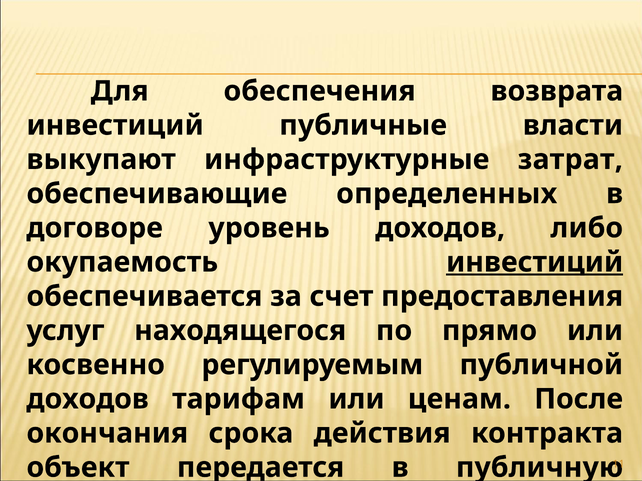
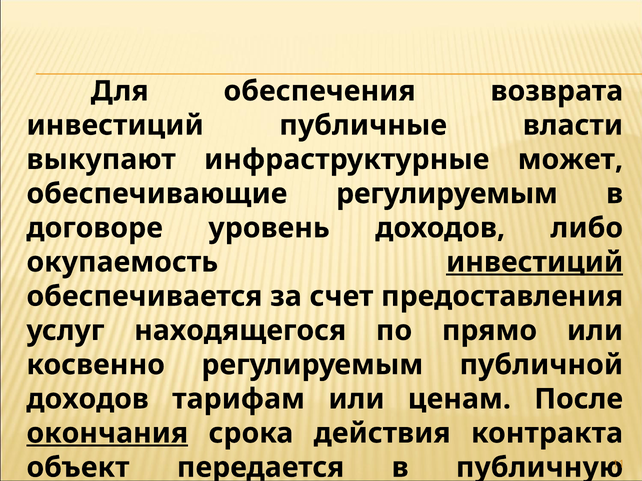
затрат: затрат -> может
обеспечивающие определенных: определенных -> регулируемым
окончания underline: none -> present
